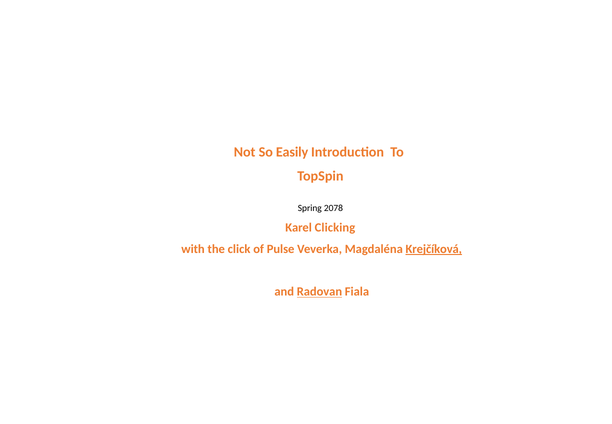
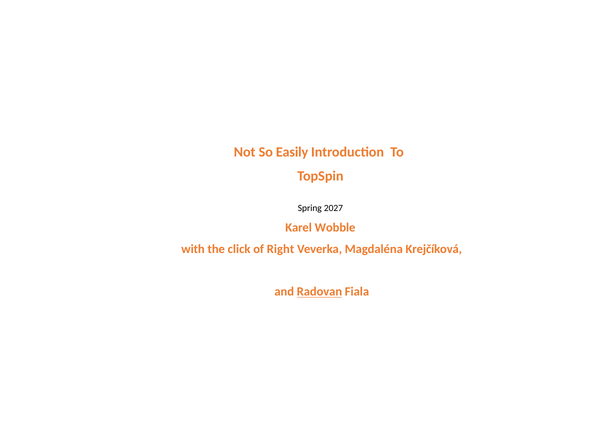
2078: 2078 -> 2027
Clicking: Clicking -> Wobble
Pulse: Pulse -> Right
Krejčíková underline: present -> none
